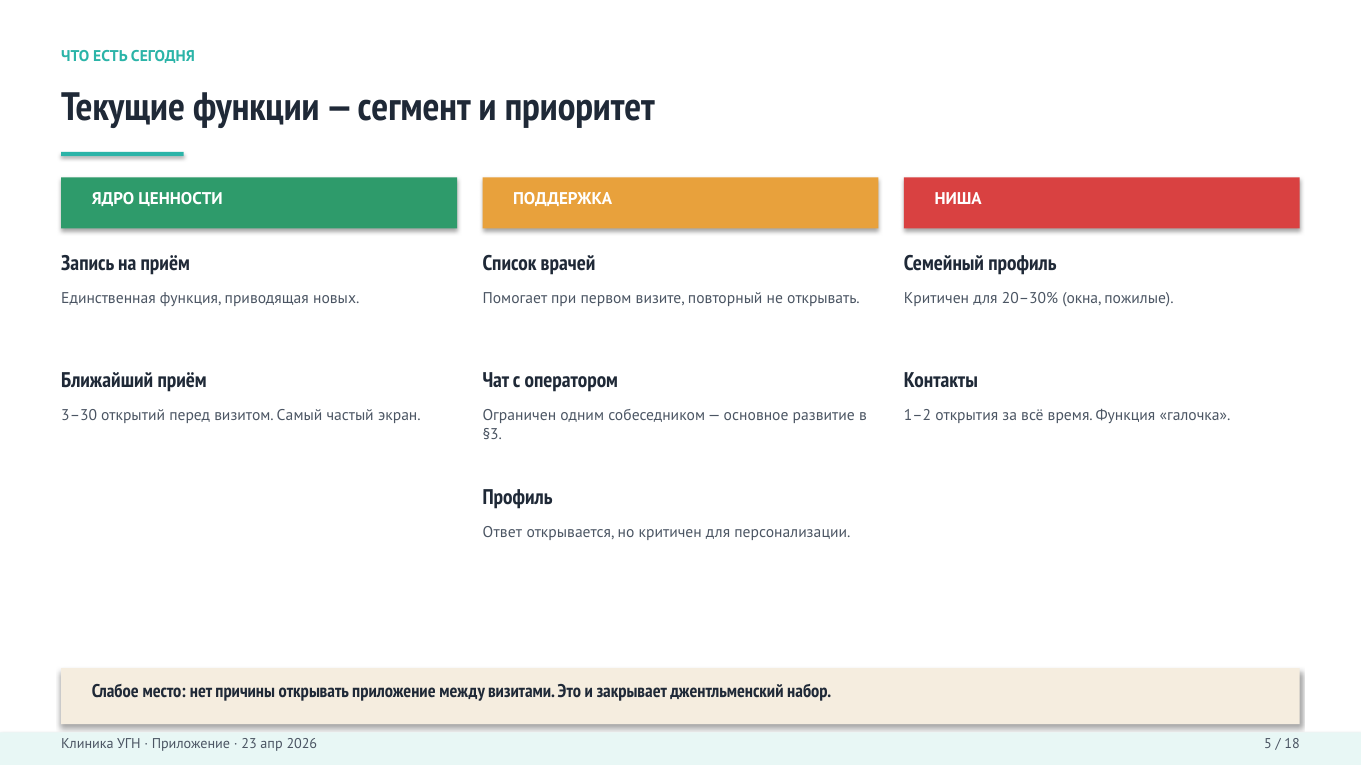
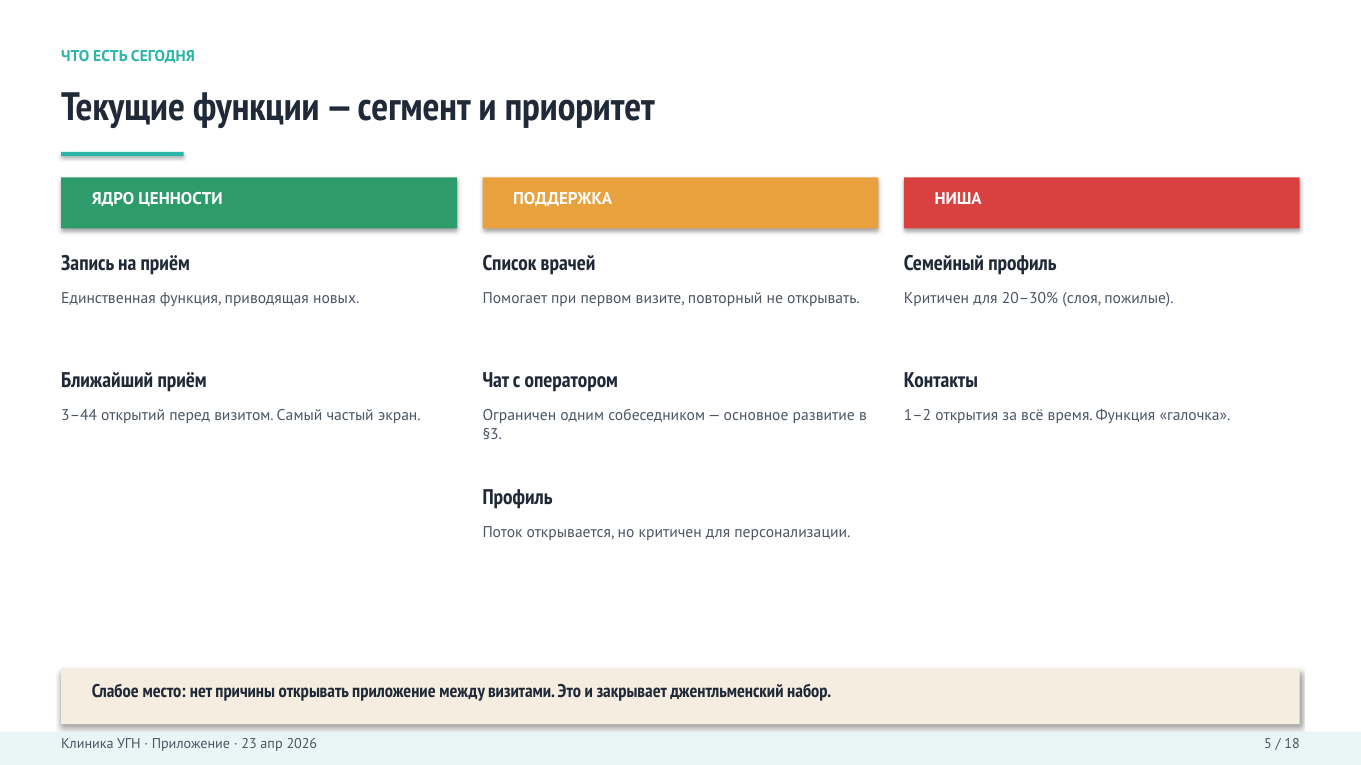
окна: окна -> слоя
3–30: 3–30 -> 3–44
Ответ: Ответ -> Поток
